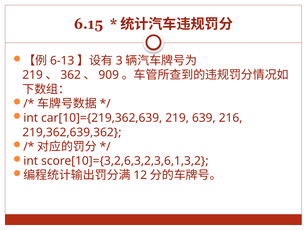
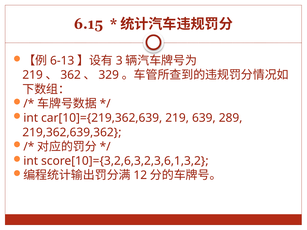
909: 909 -> 329
216: 216 -> 289
